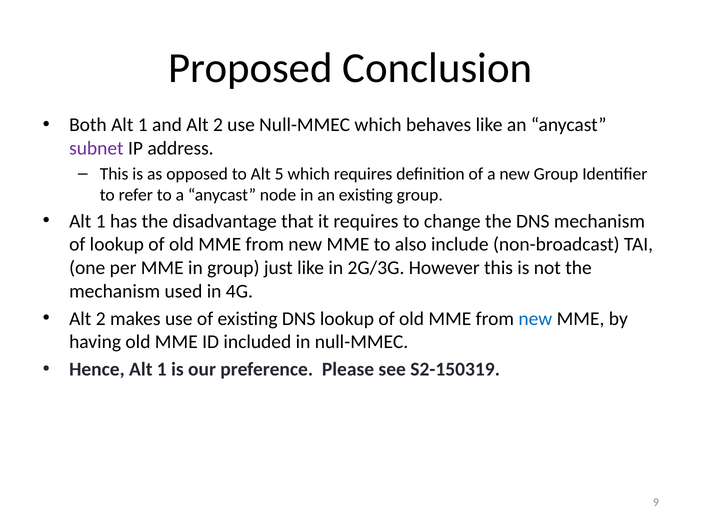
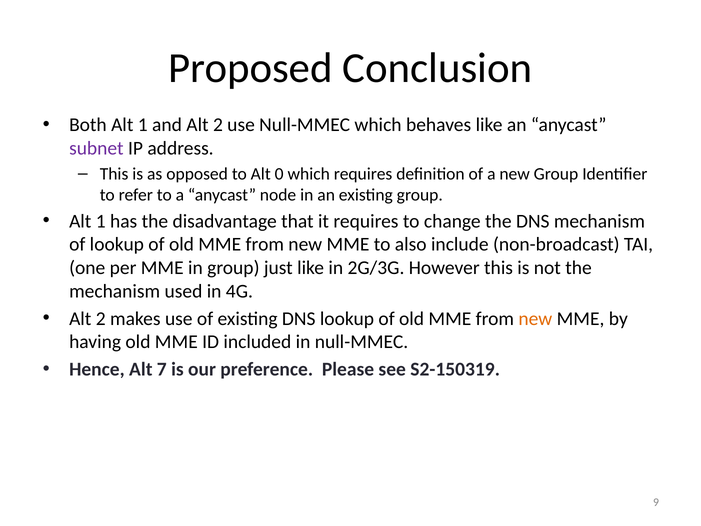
5: 5 -> 0
new at (535, 318) colour: blue -> orange
Hence Alt 1: 1 -> 7
